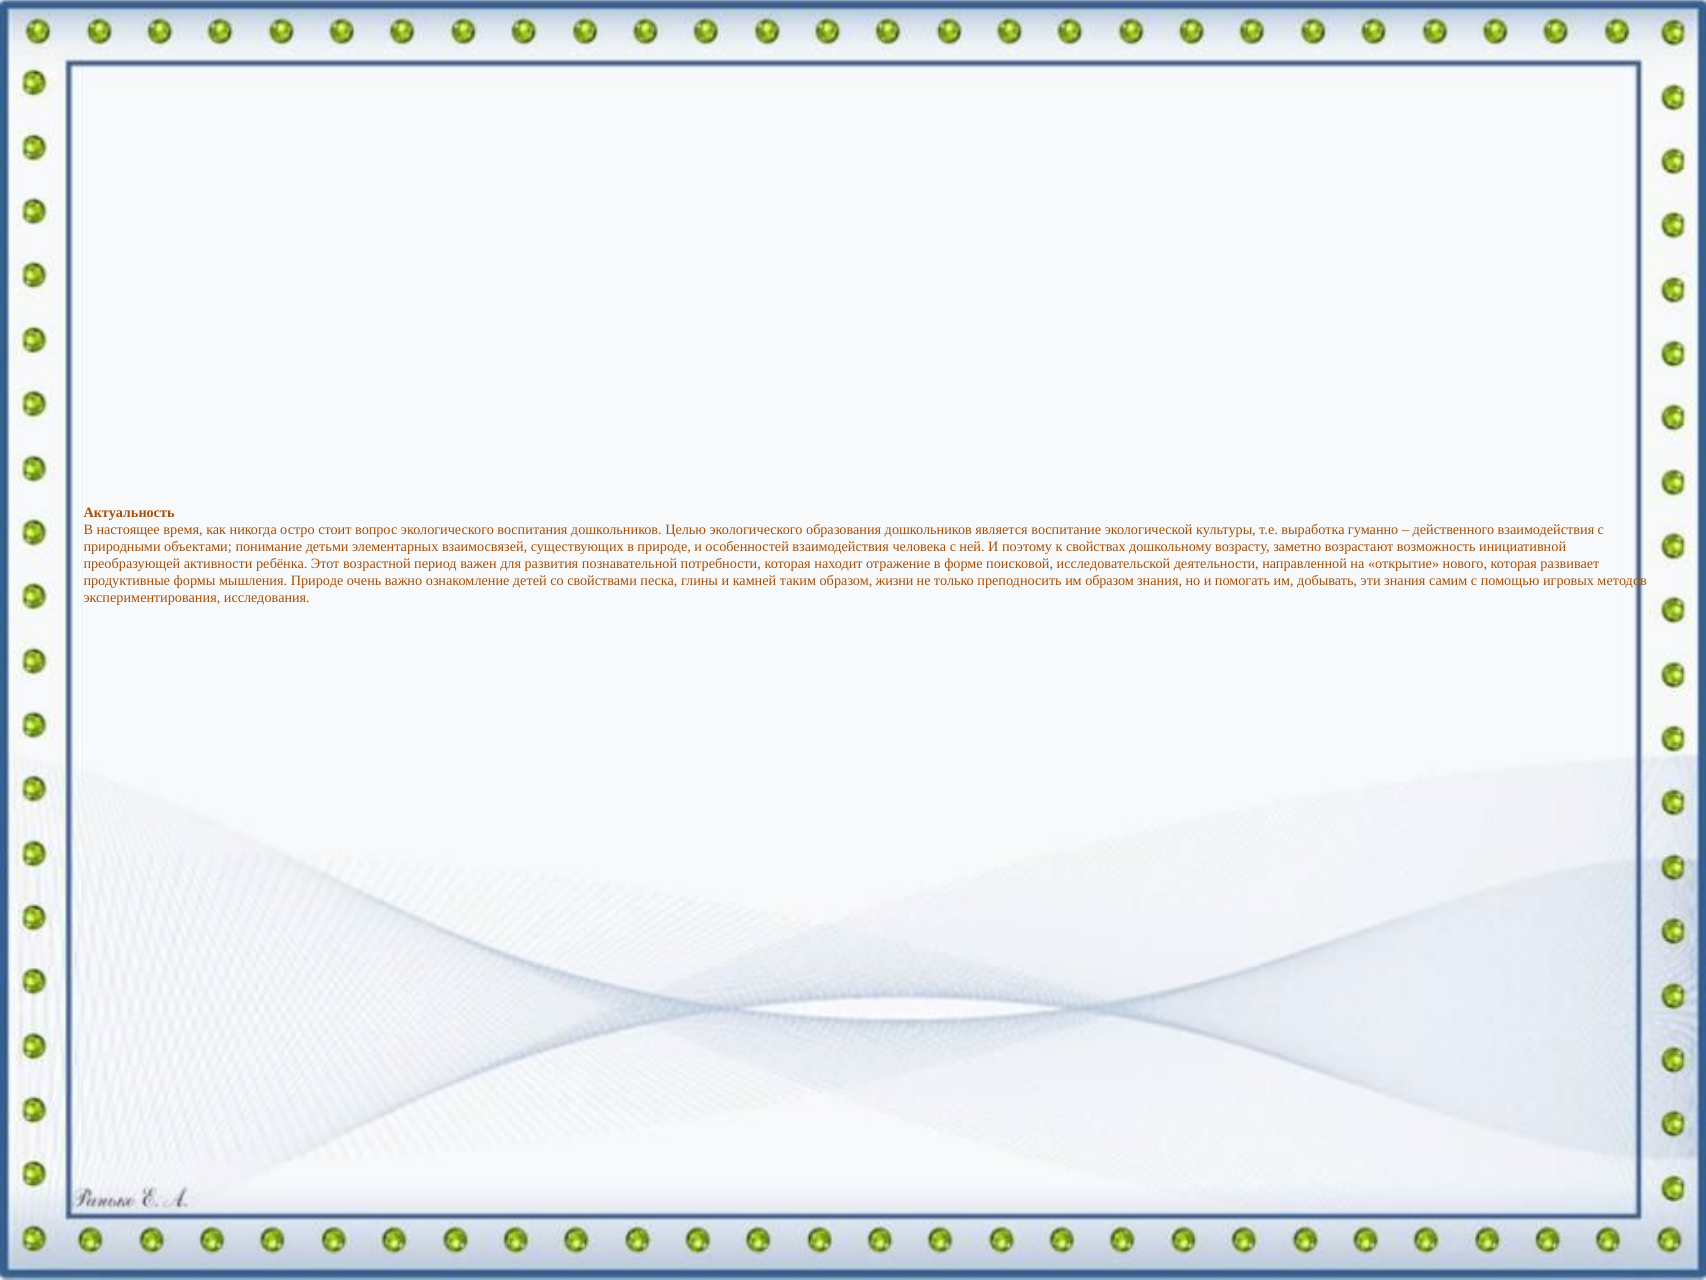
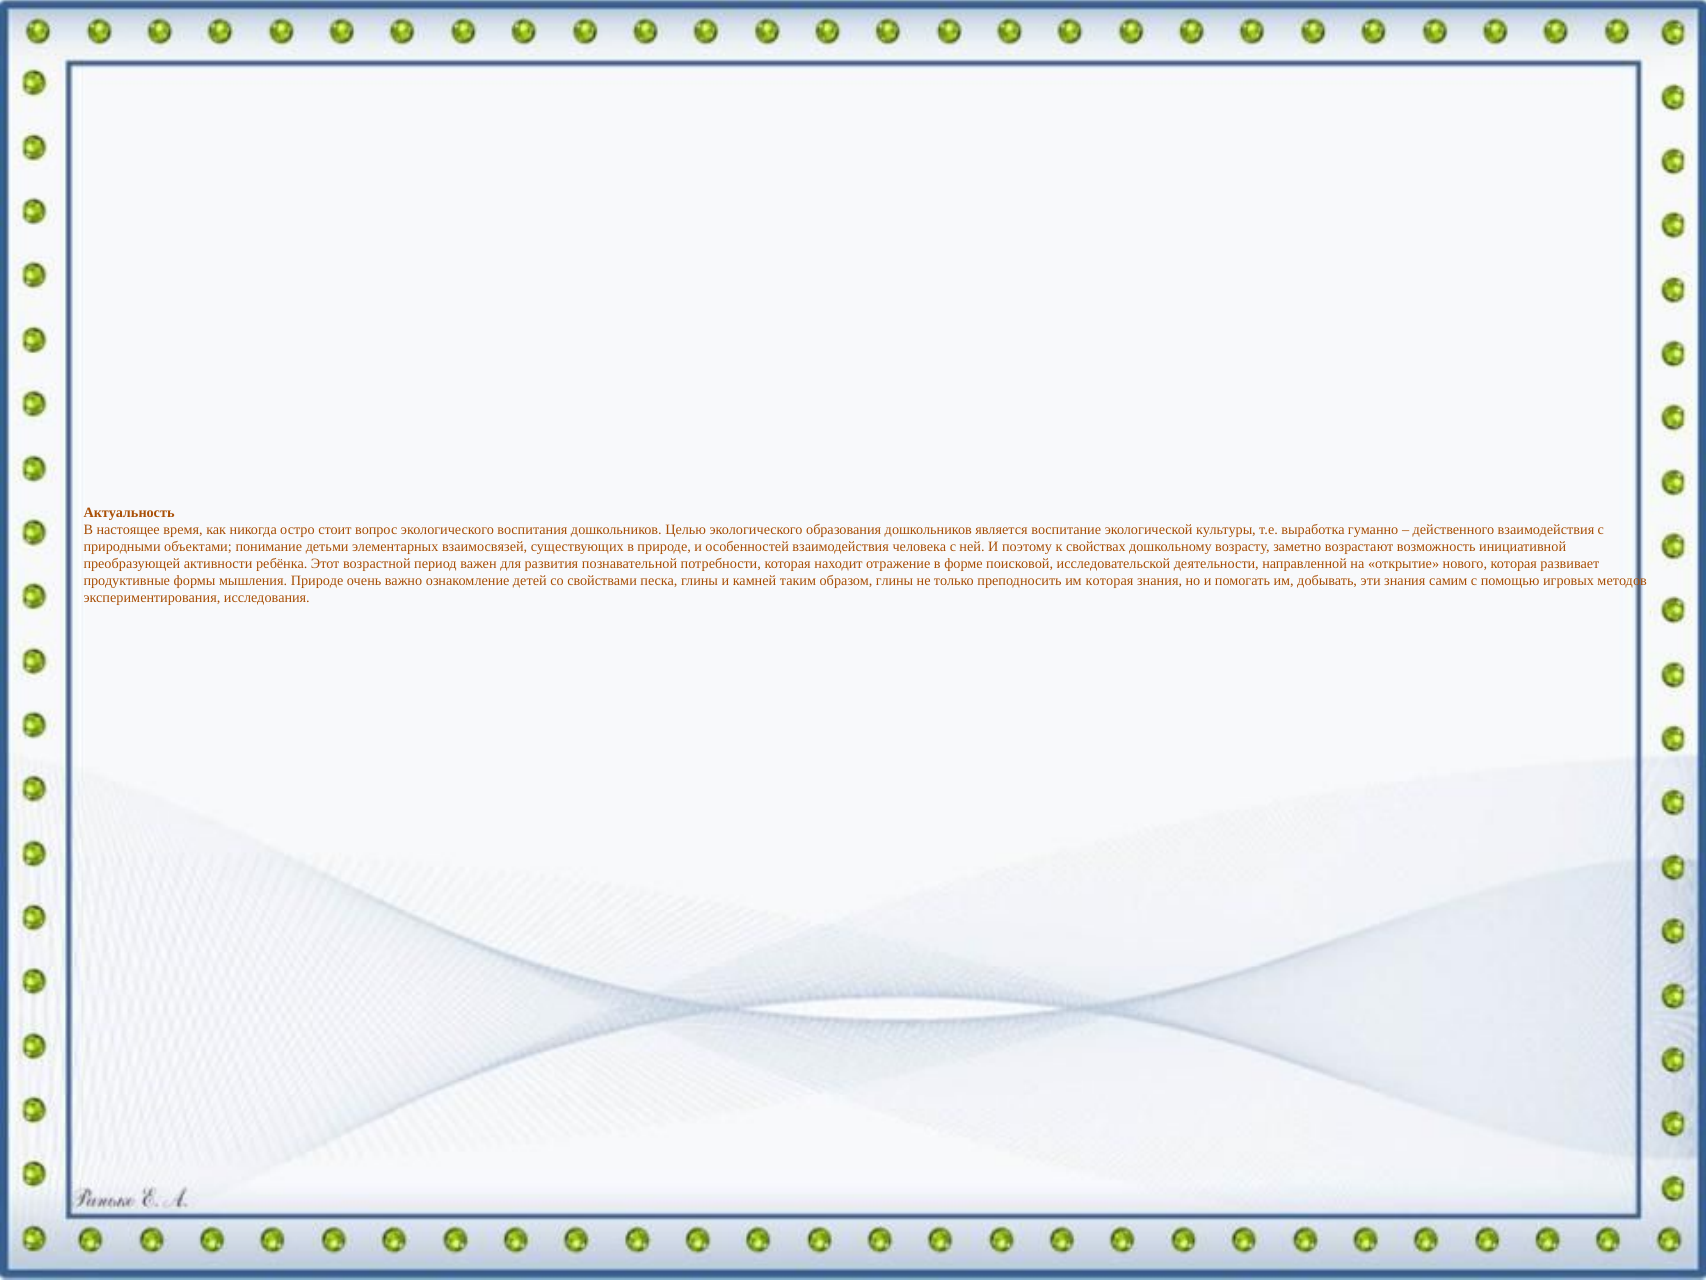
образом жизни: жизни -> глины
им образом: образом -> которая
